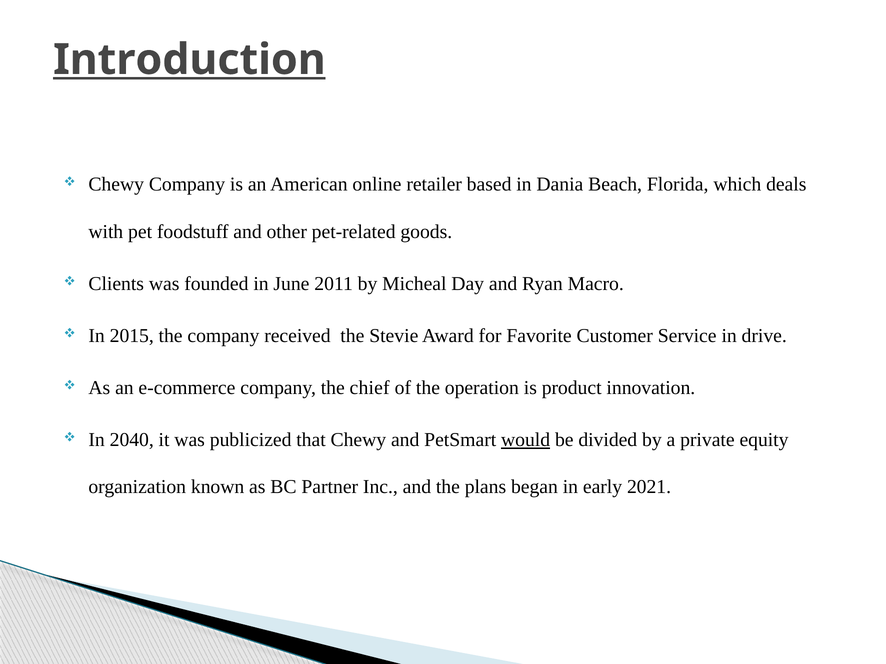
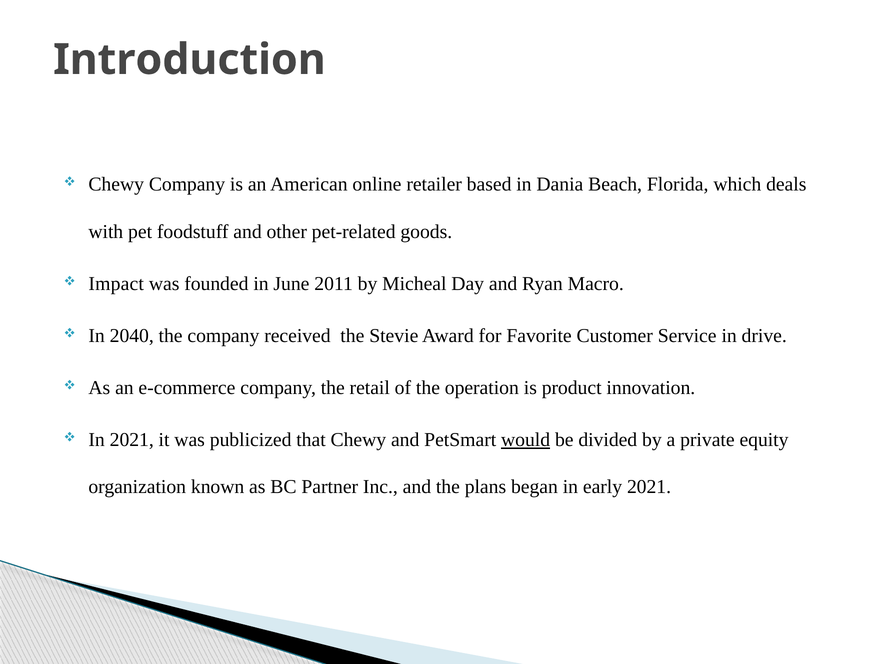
Introduction underline: present -> none
Clients: Clients -> Impact
2015: 2015 -> 2040
chief: chief -> retail
In 2040: 2040 -> 2021
